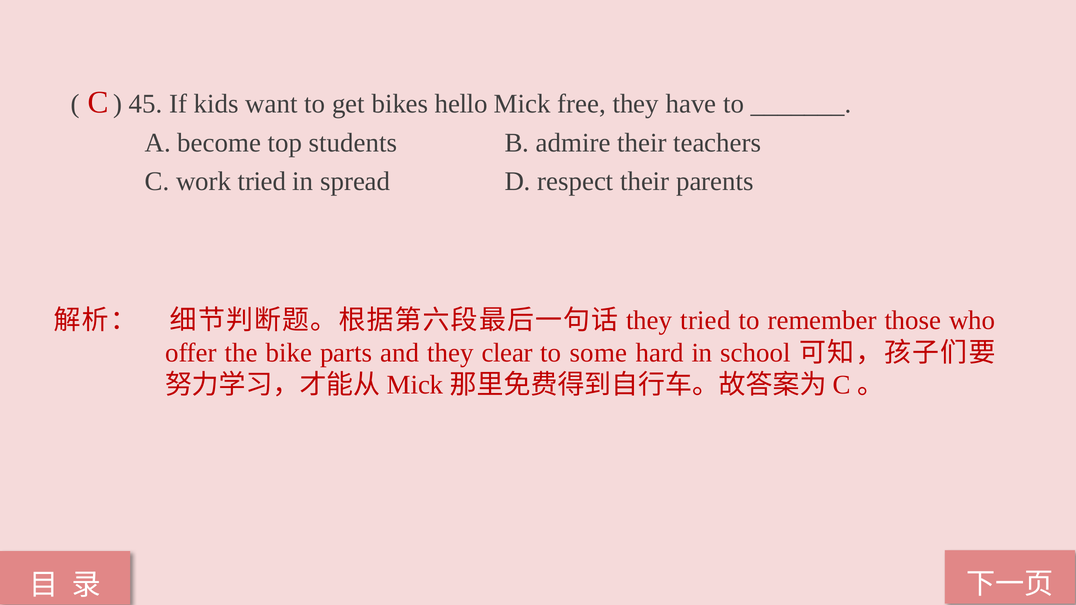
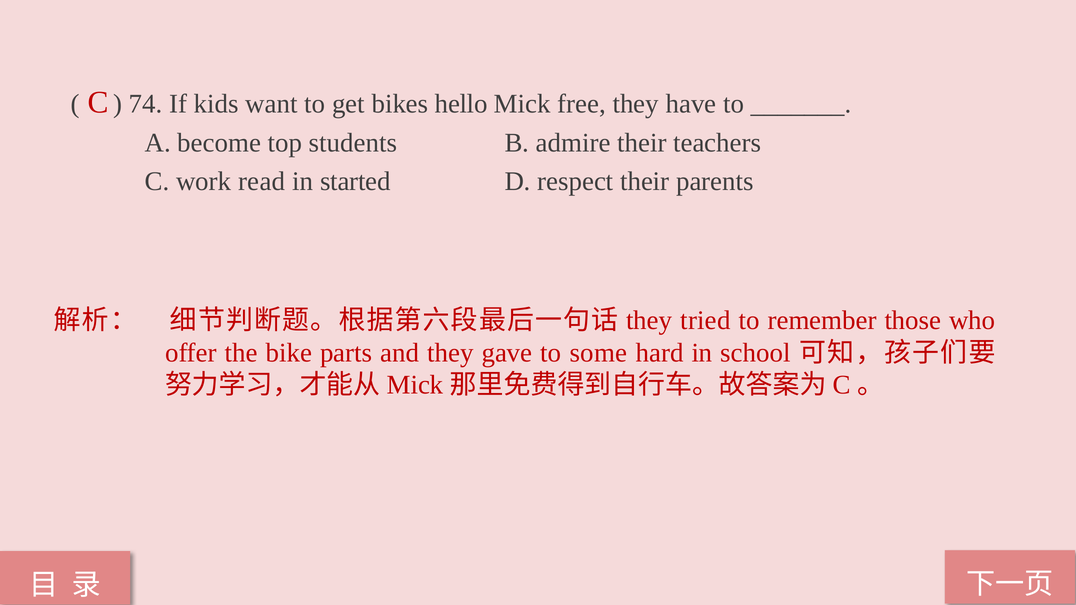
45: 45 -> 74
work tried: tried -> read
spread: spread -> started
clear: clear -> gave
